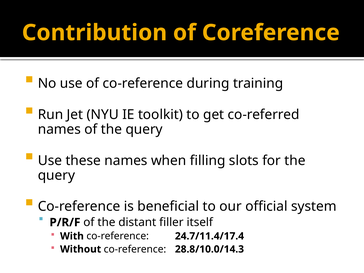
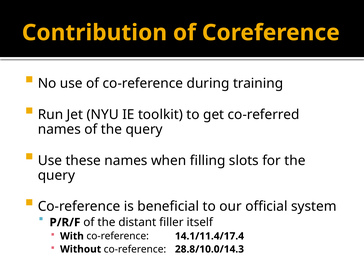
24.7/11.4/17.4: 24.7/11.4/17.4 -> 14.1/11.4/17.4
